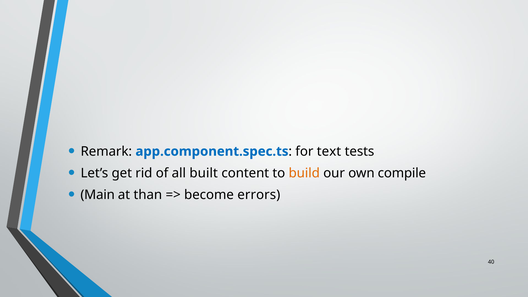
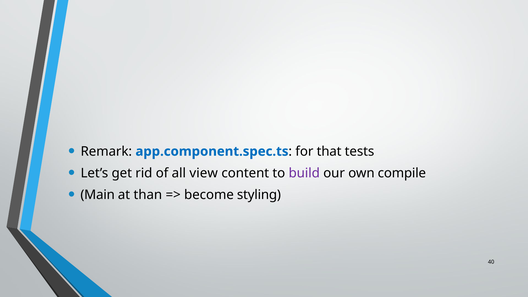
text: text -> that
built: built -> view
build colour: orange -> purple
errors: errors -> styling
